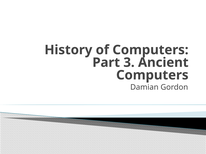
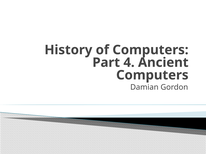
3: 3 -> 4
